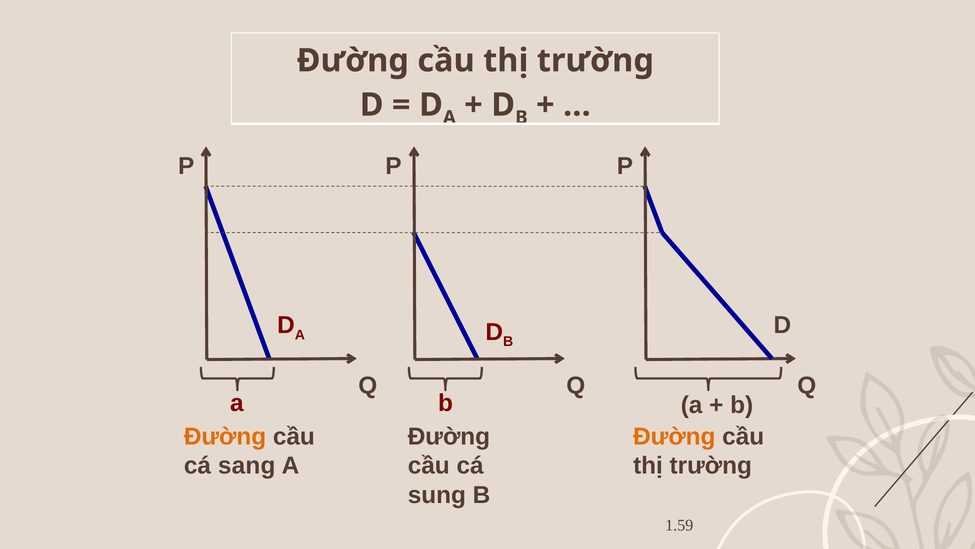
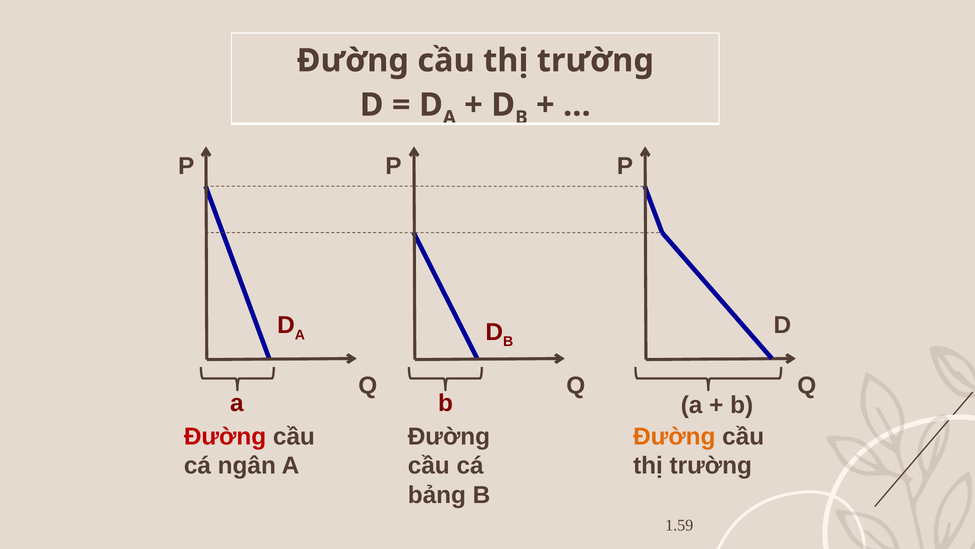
Đường at (225, 436) colour: orange -> red
sang: sang -> ngân
sung: sung -> bảng
